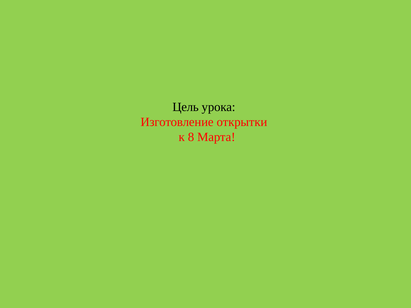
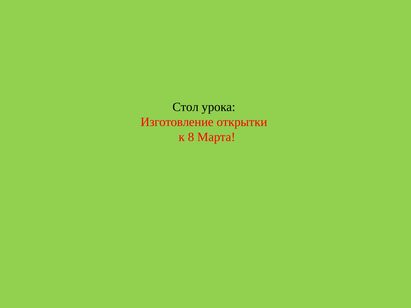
Цель: Цель -> Стол
